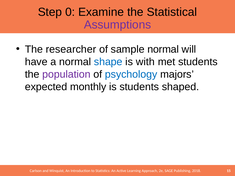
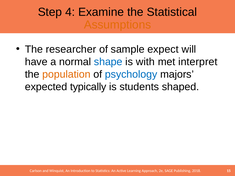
0: 0 -> 4
Assumptions colour: purple -> orange
sample normal: normal -> expect
met students: students -> interpret
population colour: purple -> orange
monthly: monthly -> typically
